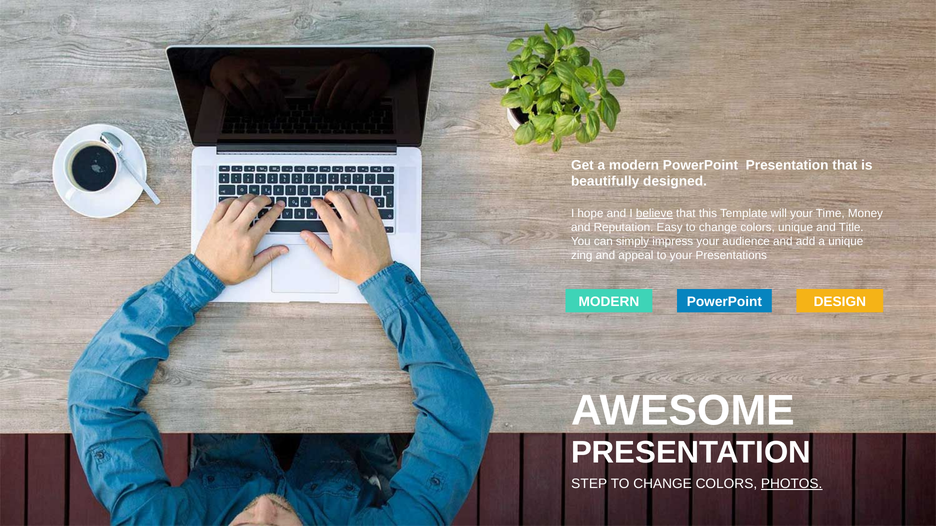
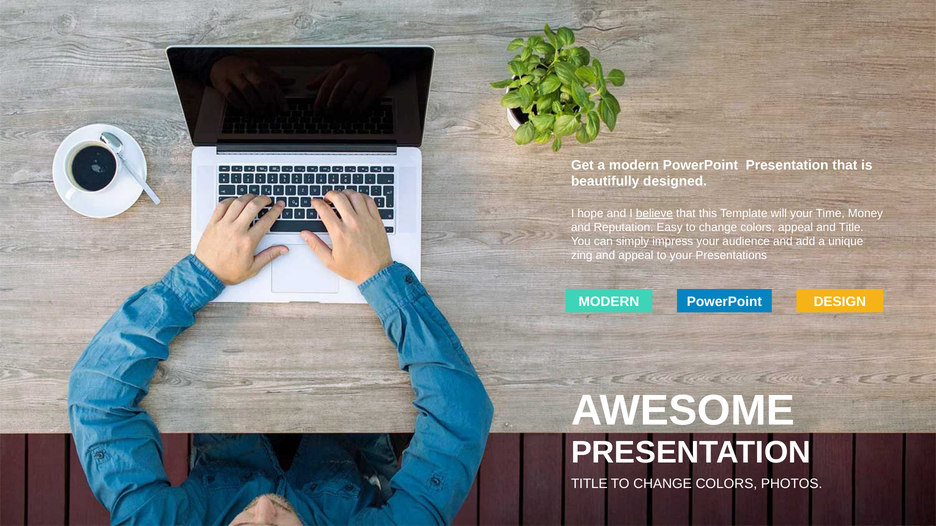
colors unique: unique -> appeal
STEP at (589, 484): STEP -> TITLE
PHOTOS underline: present -> none
